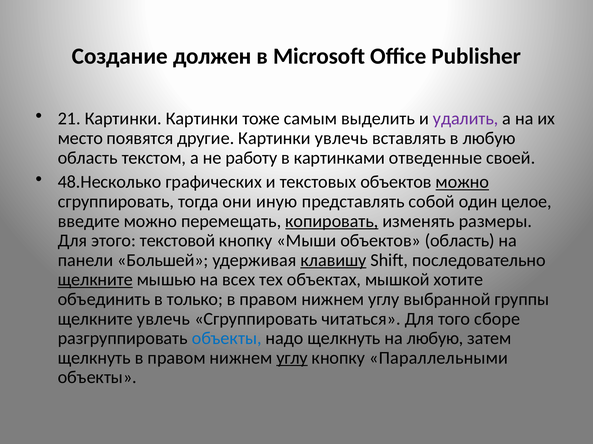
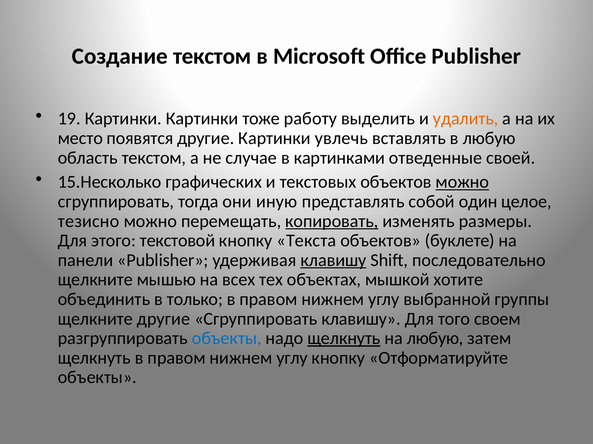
Создание должен: должен -> текстом
21: 21 -> 19
самым: самым -> работу
удалить colour: purple -> orange
работу: работу -> случае
48.Несколько: 48.Несколько -> 15.Несколько
введите: введите -> тезисно
Мыши: Мыши -> Текста
объектов область: область -> буклете
панели Большей: Большей -> Publisher
щелкните at (95, 280) underline: present -> none
щелкните увлечь: увлечь -> другие
Сгруппировать читаться: читаться -> клавишу
сборе: сборе -> своем
щелкнуть at (344, 339) underline: none -> present
углу at (292, 358) underline: present -> none
Параллельными: Параллельными -> Отформатируйте
